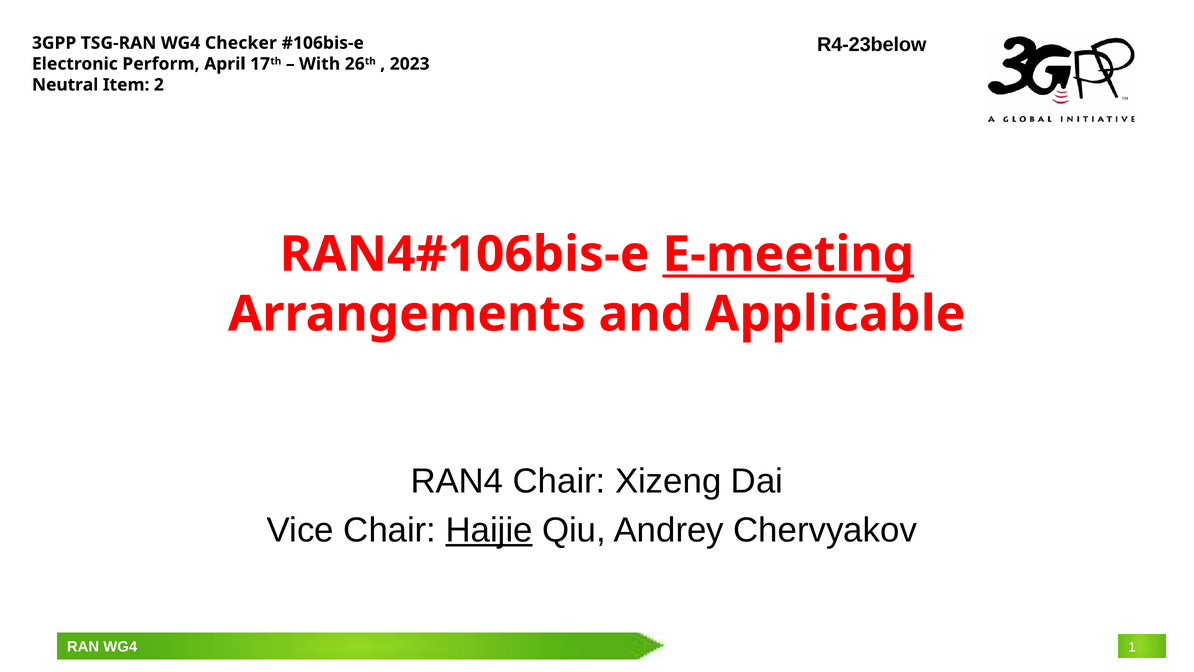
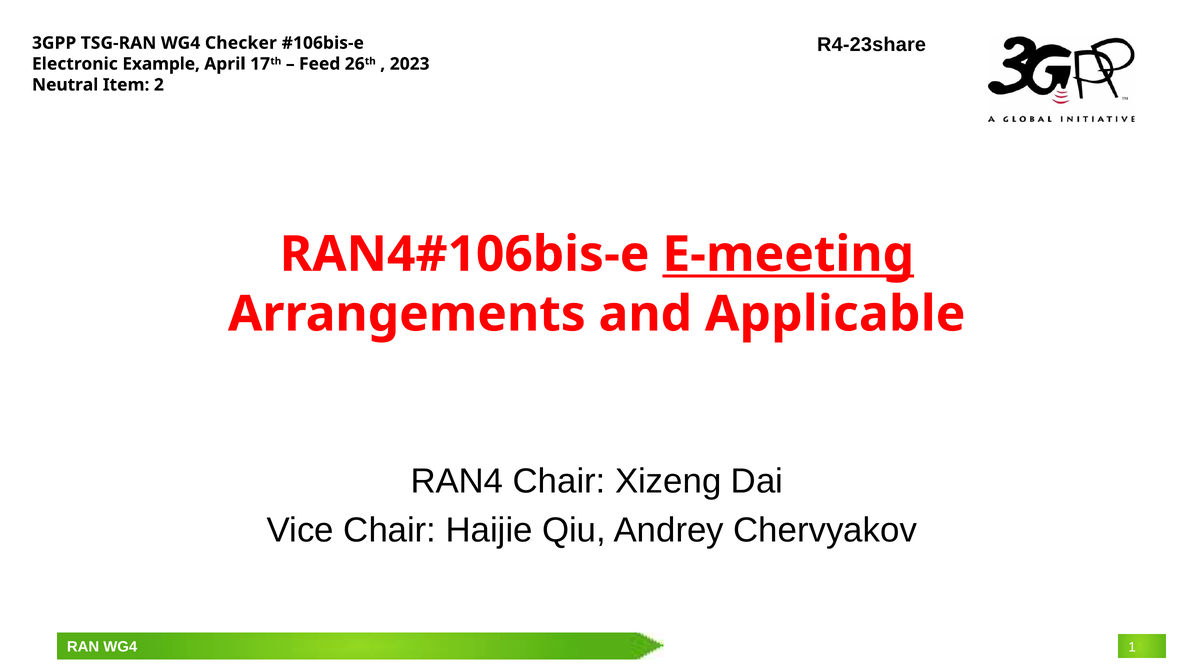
R4-23below: R4-23below -> R4-23share
Perform: Perform -> Example
With: With -> Feed
Haijie underline: present -> none
